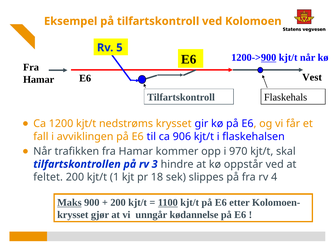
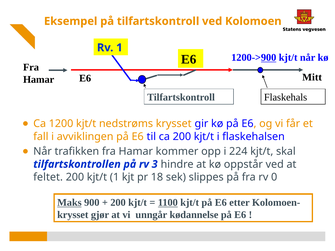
Rv 5: 5 -> 1
Vest: Vest -> Mitt
ca 906: 906 -> 200
970: 970 -> 224
4: 4 -> 0
